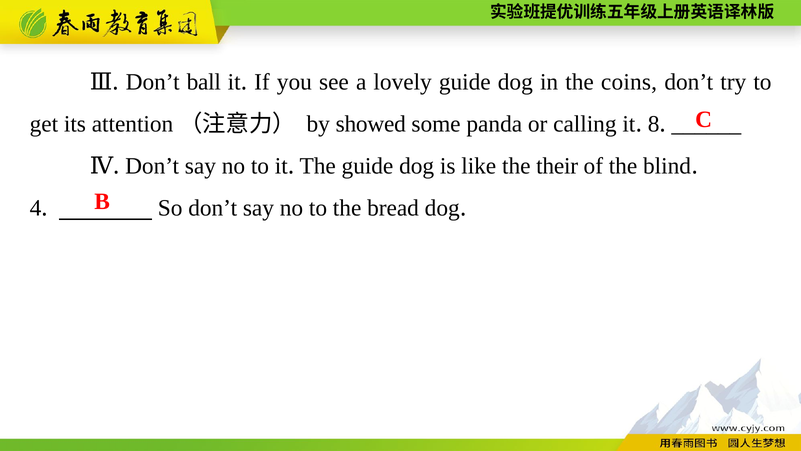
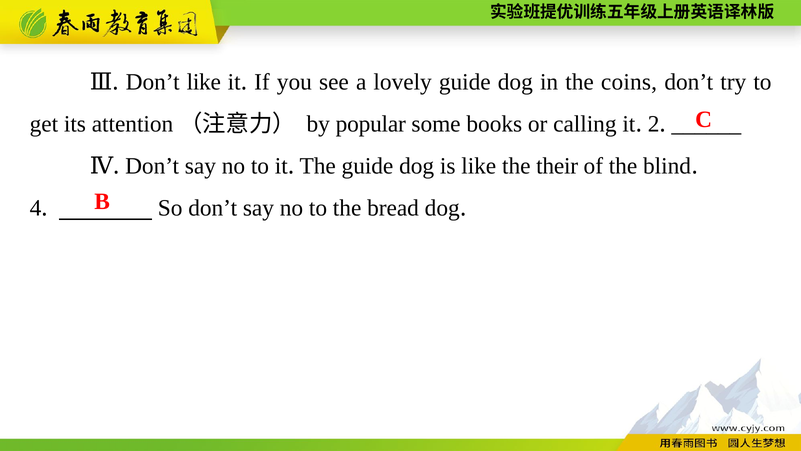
Don’t ball: ball -> like
showed: showed -> popular
panda: panda -> books
8: 8 -> 2
